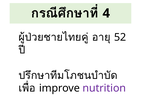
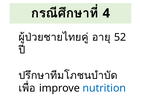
nutrition colour: purple -> blue
